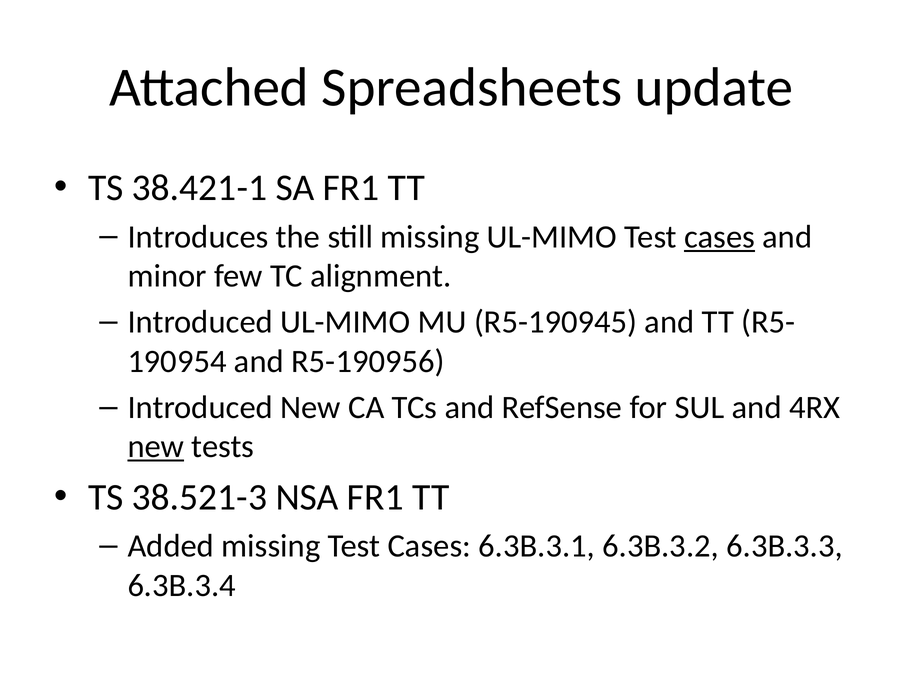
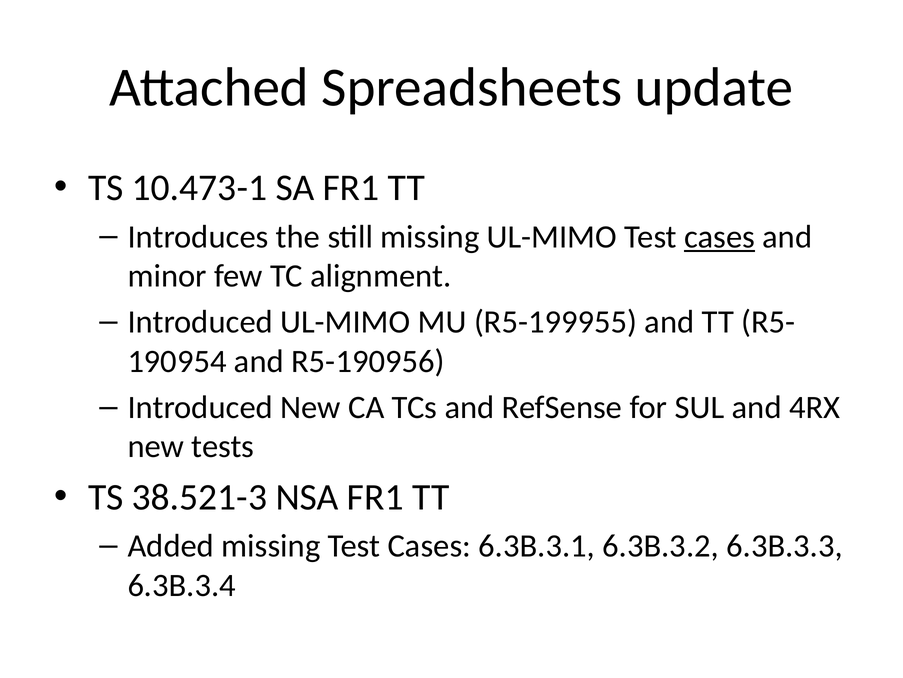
38.421-1: 38.421-1 -> 10.473-1
R5-190945: R5-190945 -> R5-199955
new at (156, 446) underline: present -> none
